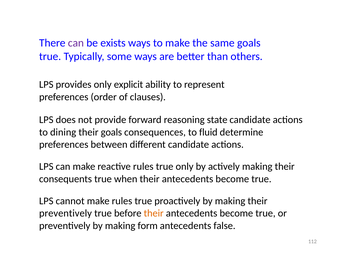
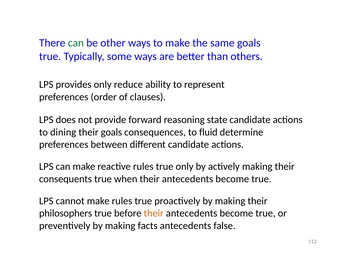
can at (76, 43) colour: purple -> green
exists: exists -> other
explicit: explicit -> reduce
preventively at (65, 213): preventively -> philosophers
form: form -> facts
